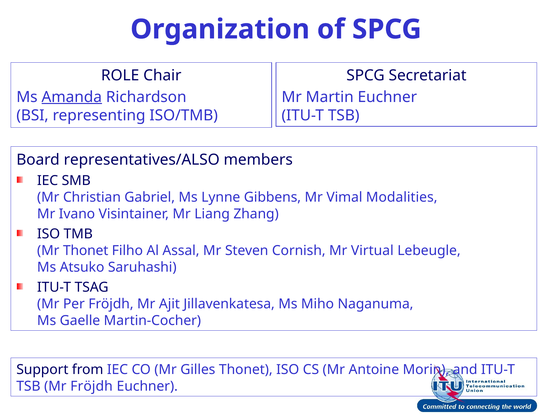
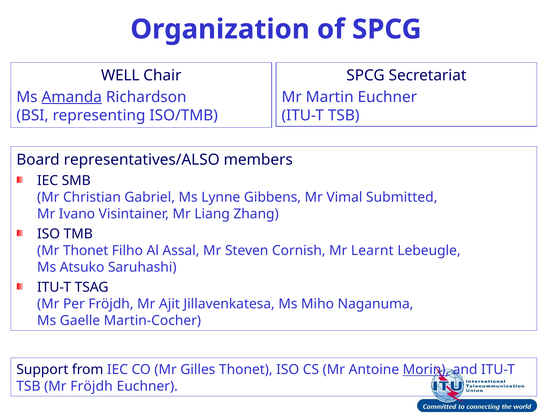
ROLE: ROLE -> WELL
Modalities: Modalities -> Submitted
Virtual: Virtual -> Learnt
Morin underline: none -> present
